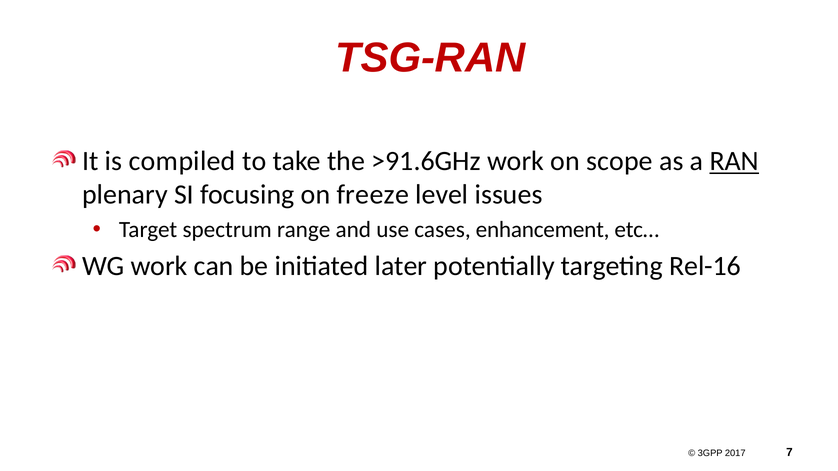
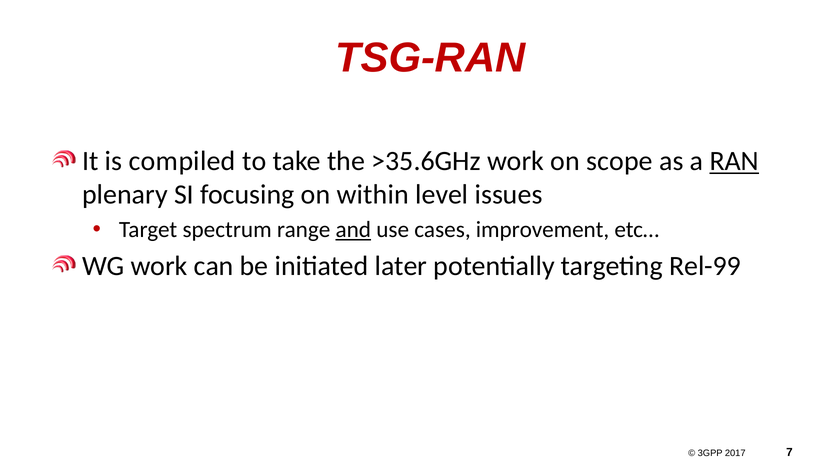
>91.6GHz: >91.6GHz -> >35.6GHz
freeze: freeze -> within
and underline: none -> present
enhancement: enhancement -> improvement
Rel-16: Rel-16 -> Rel-99
